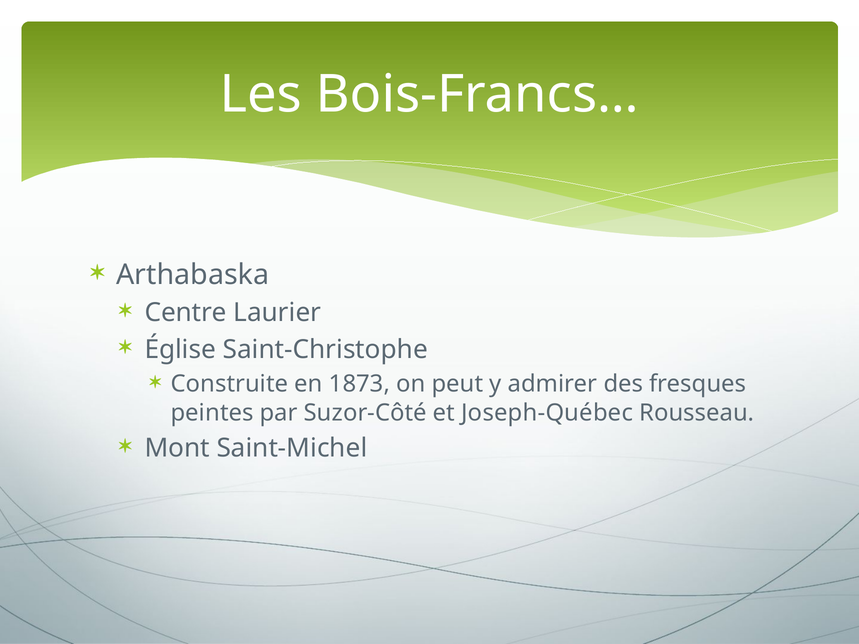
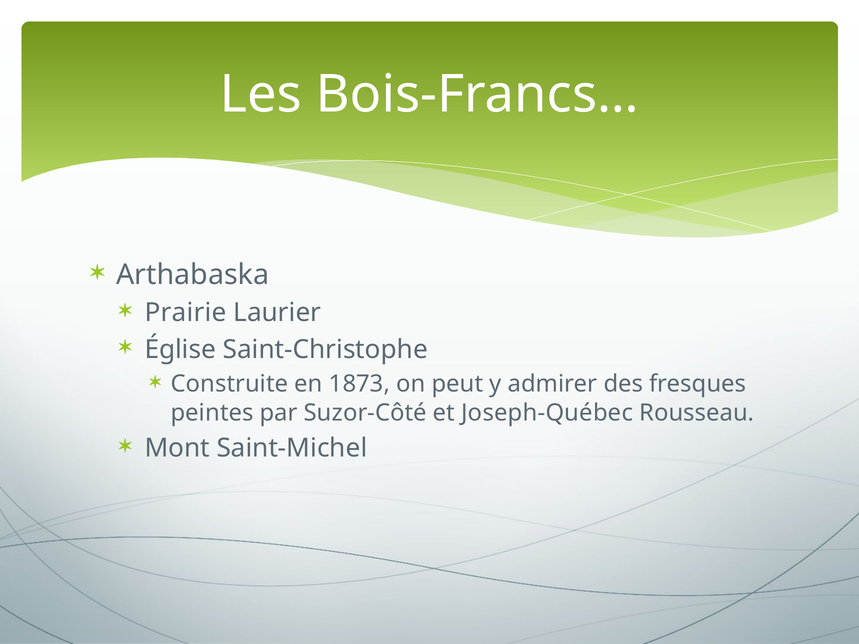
Centre: Centre -> Prairie
